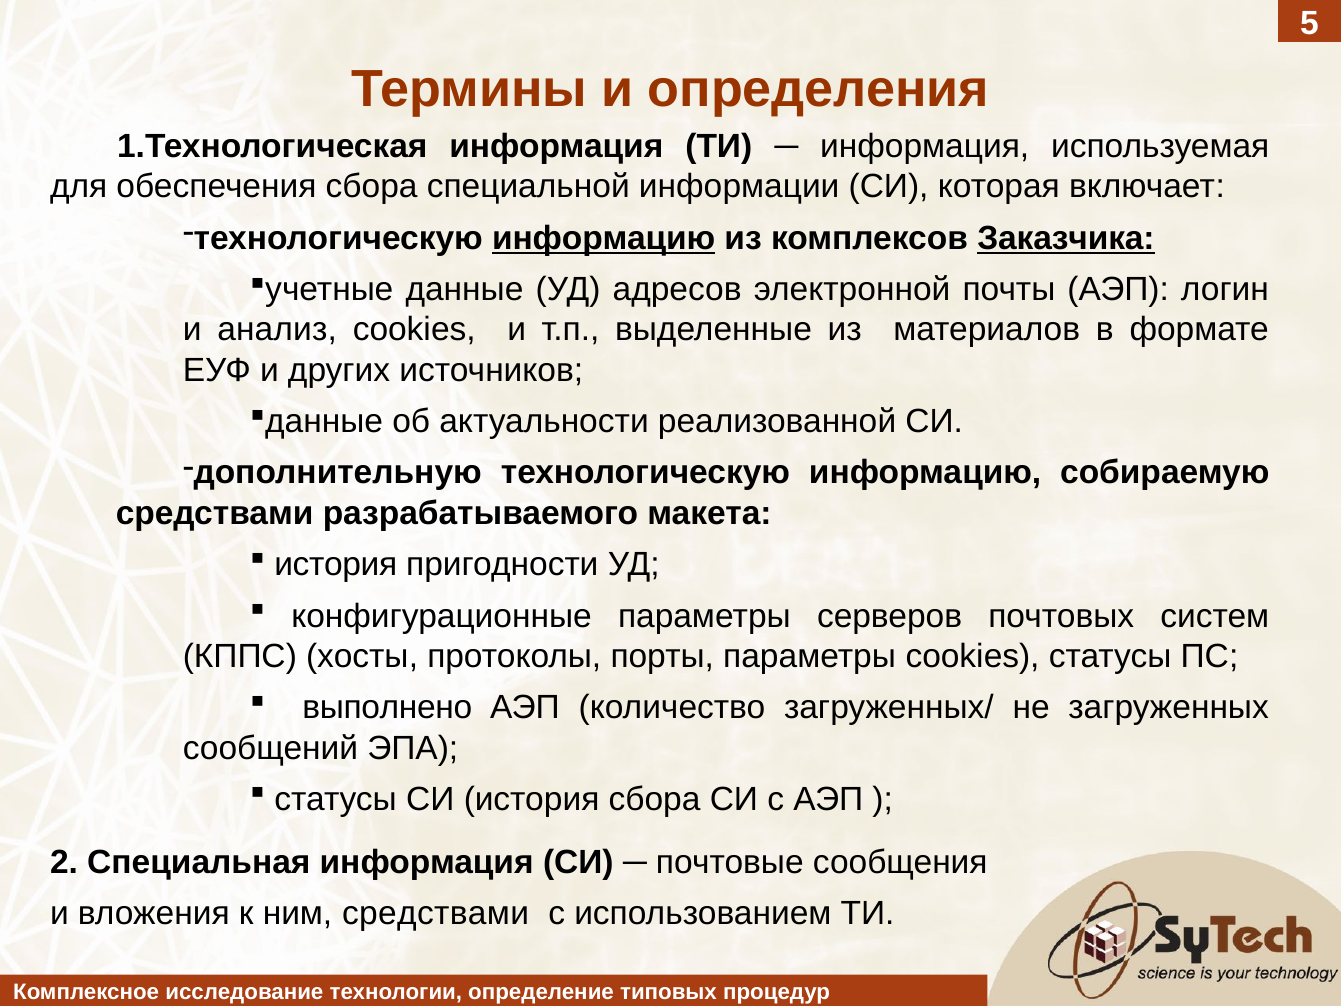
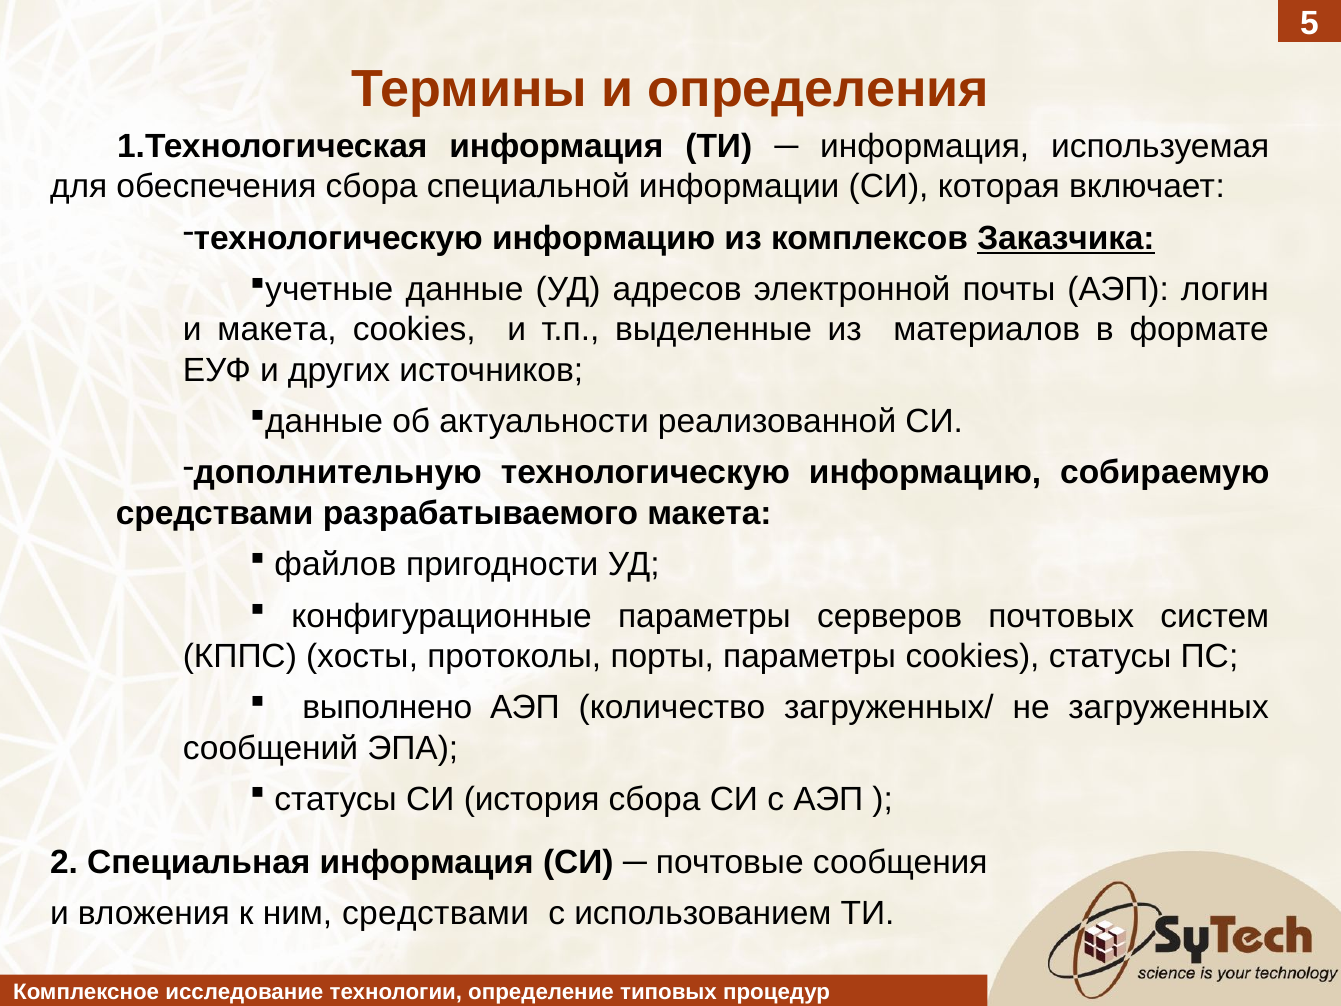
информацию at (604, 238) underline: present -> none
и анализ: анализ -> макета
история at (336, 564): история -> файлов
